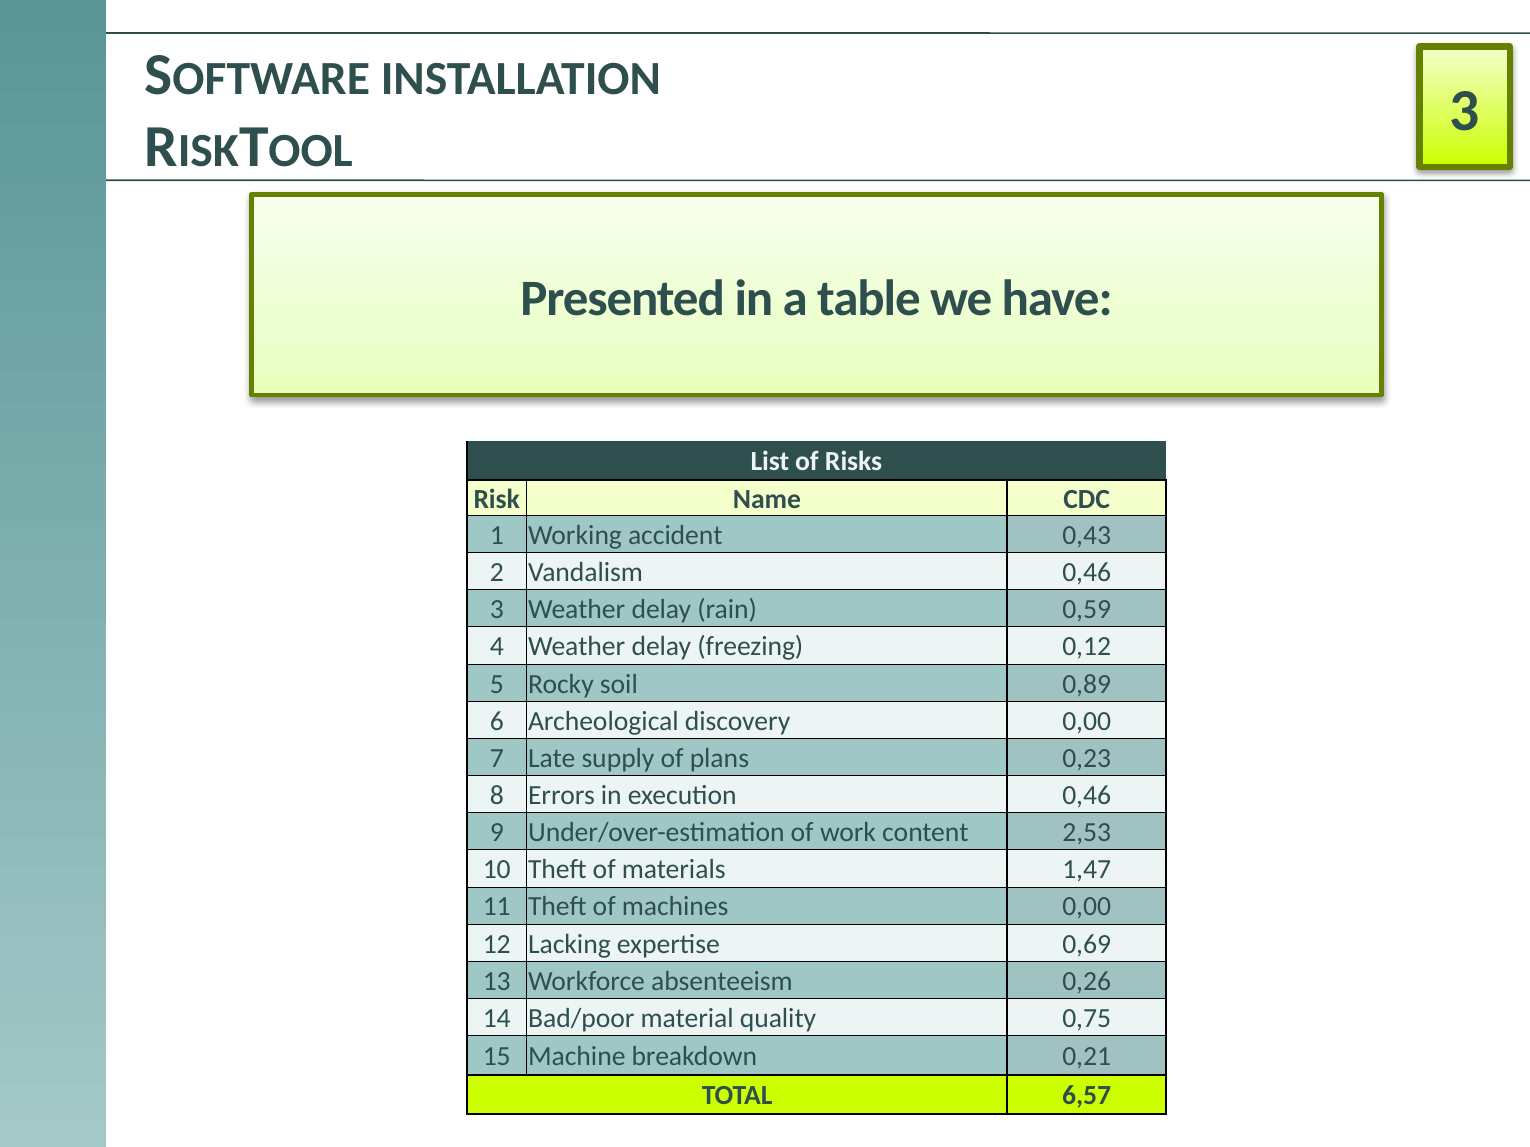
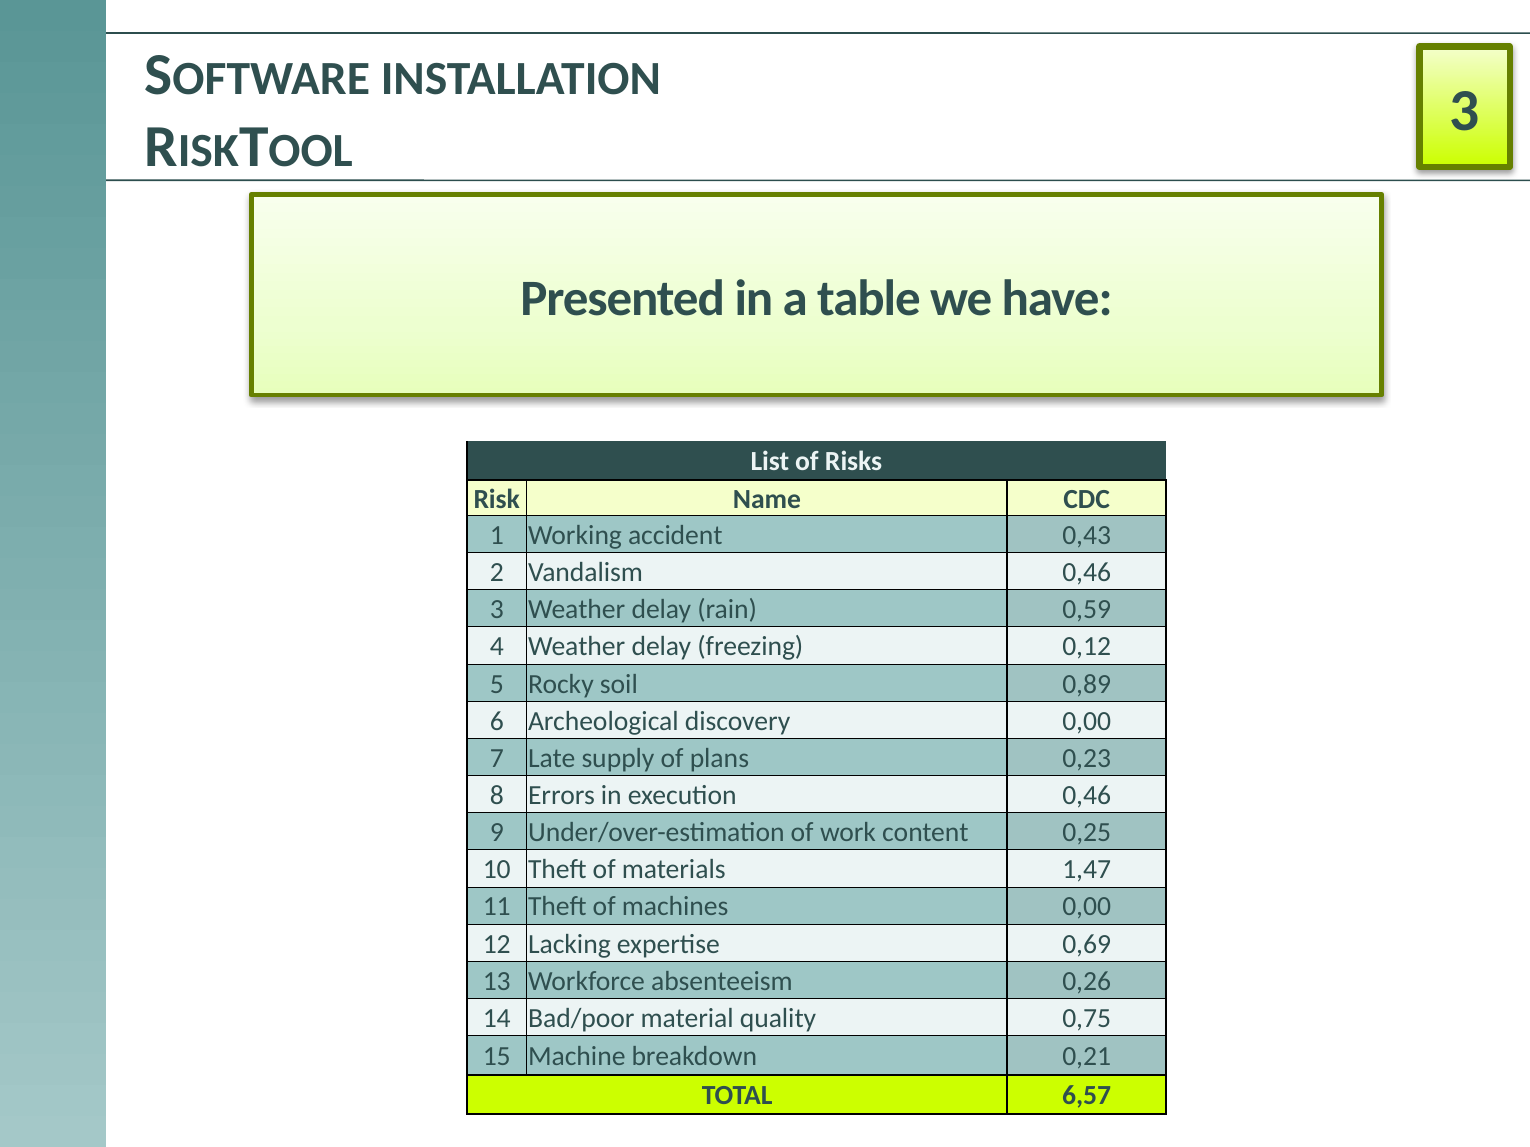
2,53: 2,53 -> 0,25
